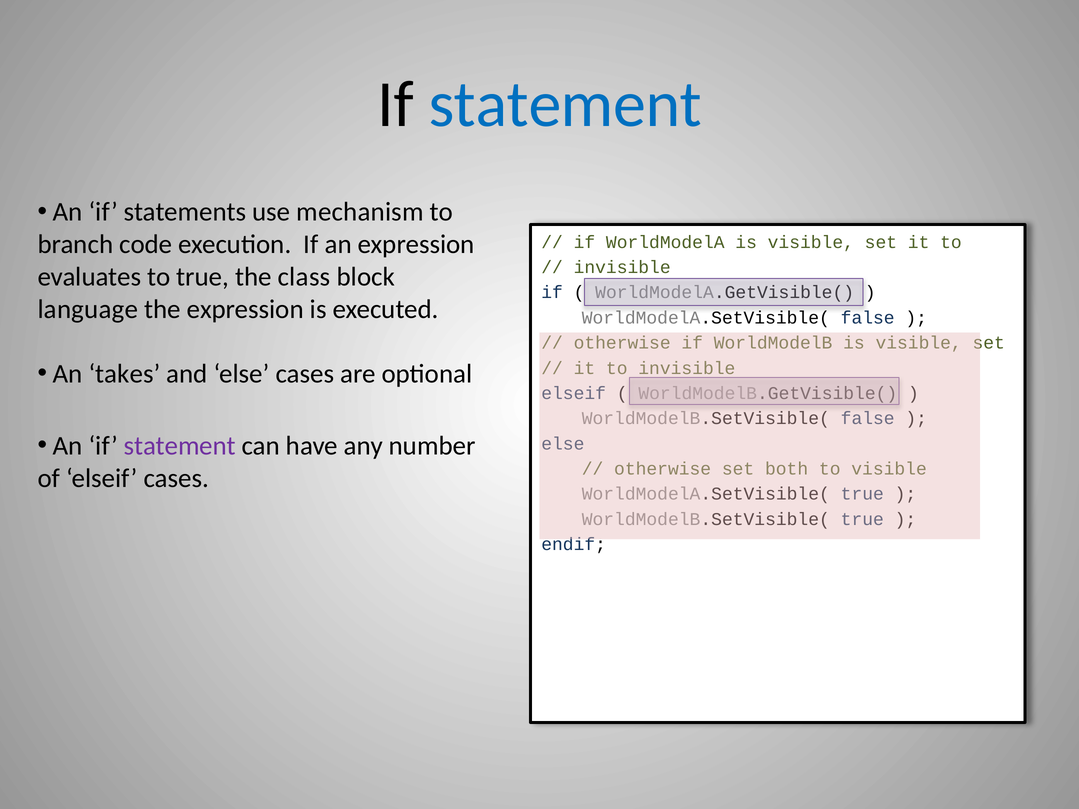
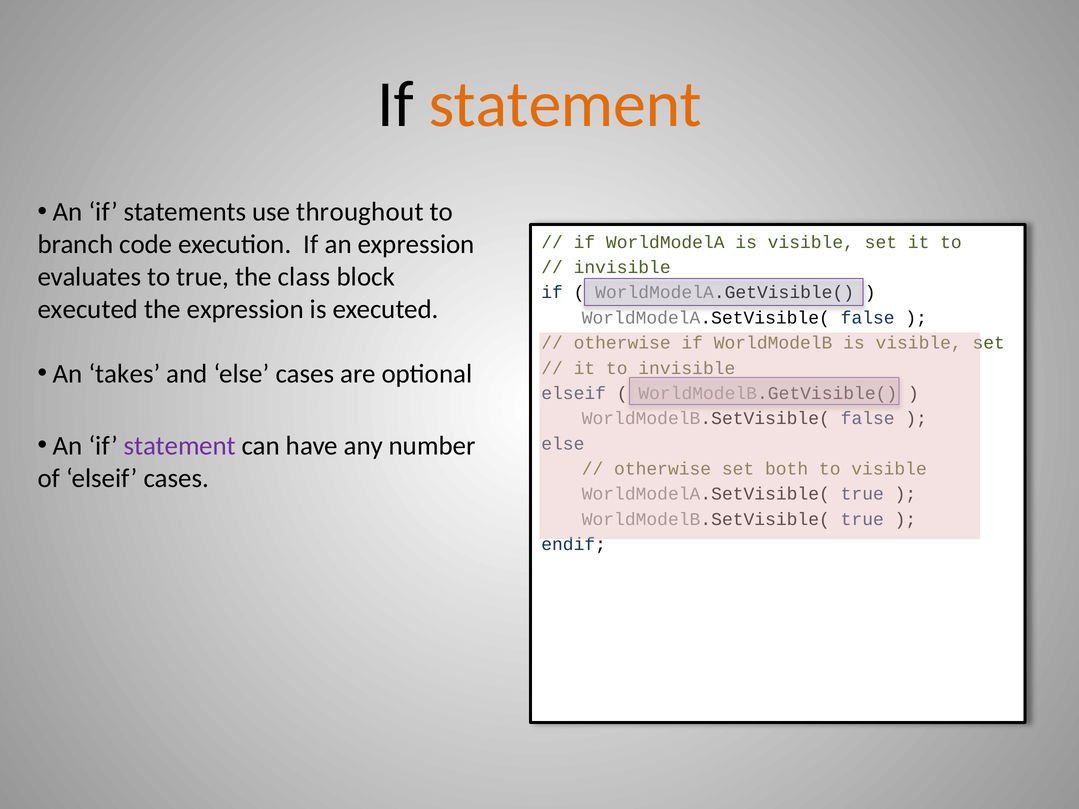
statement at (565, 104) colour: blue -> orange
mechanism: mechanism -> throughout
language at (88, 309): language -> executed
